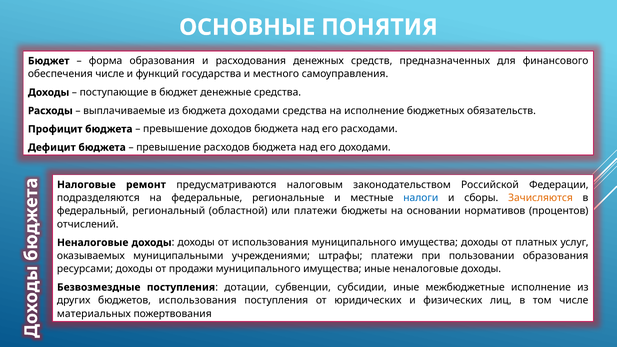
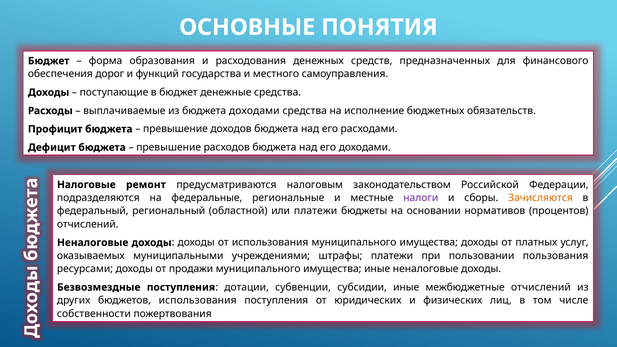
обеспечения числе: числе -> дорог
налоги colour: blue -> purple
пользовании образования: образования -> пользования
межбюджетные исполнение: исполнение -> отчислений
материальных: материальных -> собственности
